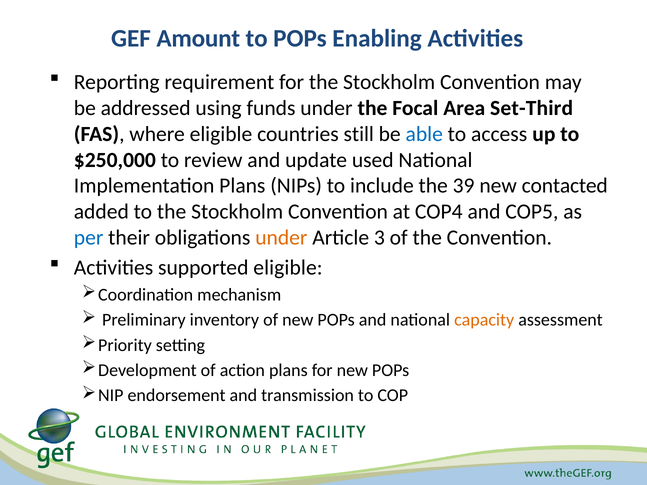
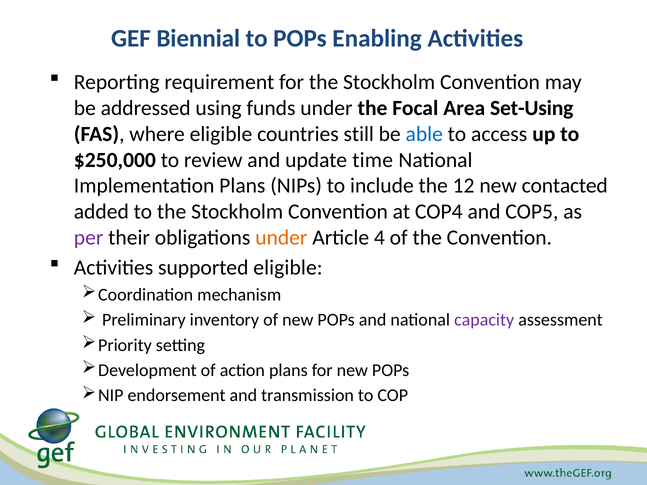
Amount: Amount -> Biennial
Set-Third: Set-Third -> Set-Using
used: used -> time
39: 39 -> 12
per colour: blue -> purple
3: 3 -> 4
capacity colour: orange -> purple
